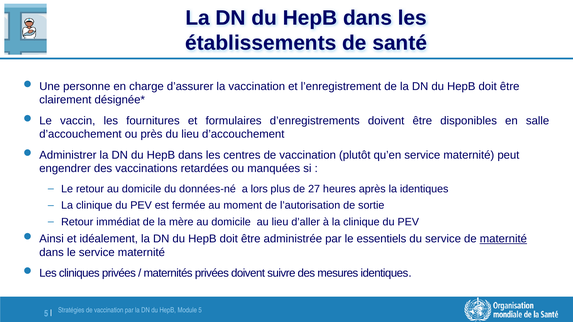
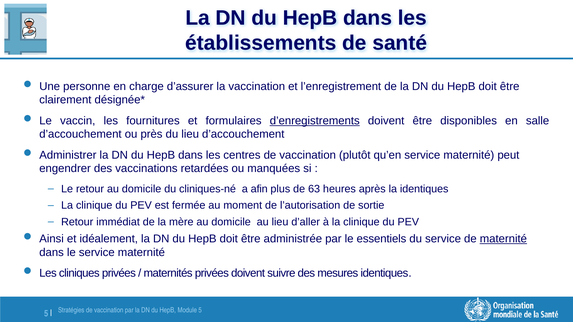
d’enregistrements underline: none -> present
données-né: données-né -> cliniques-né
lors: lors -> afin
27: 27 -> 63
